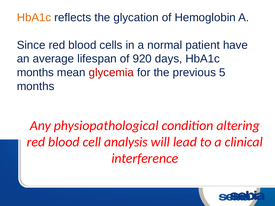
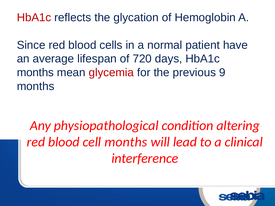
HbA1c at (34, 18) colour: orange -> red
920: 920 -> 720
5: 5 -> 9
cell analysis: analysis -> months
